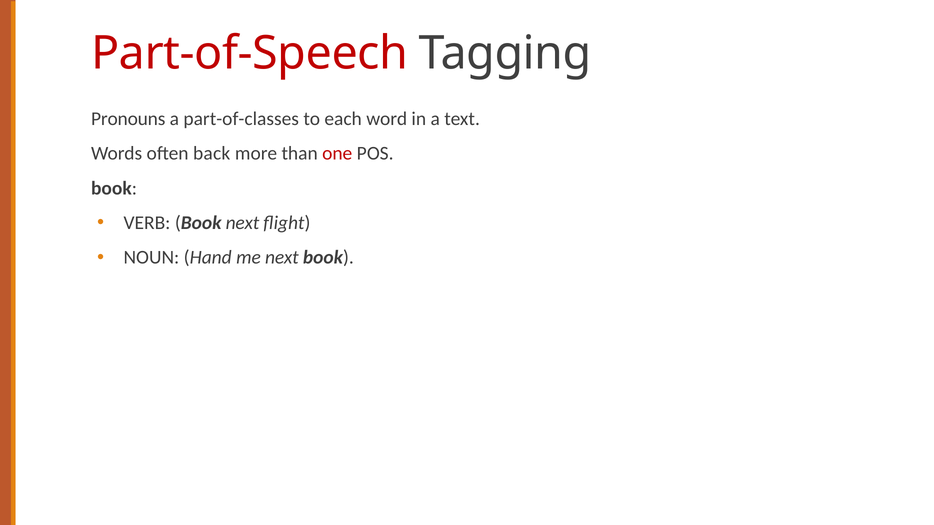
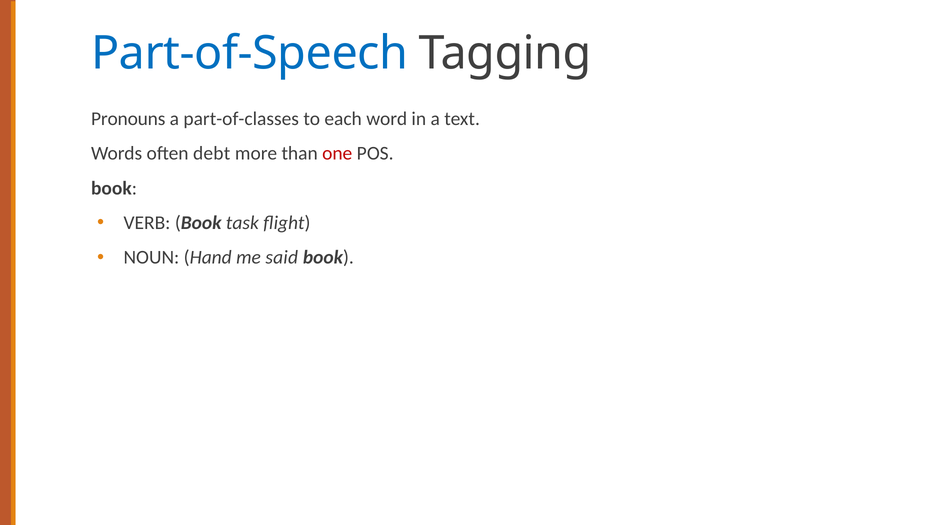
Part-of-Speech colour: red -> blue
back: back -> debt
Book next: next -> task
me next: next -> said
